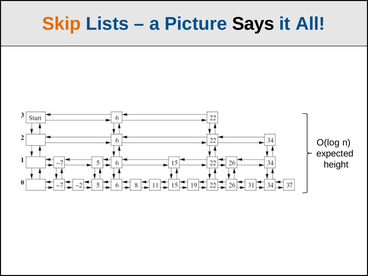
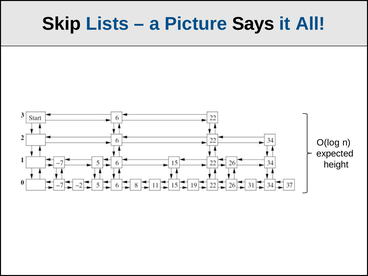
Skip colour: orange -> black
